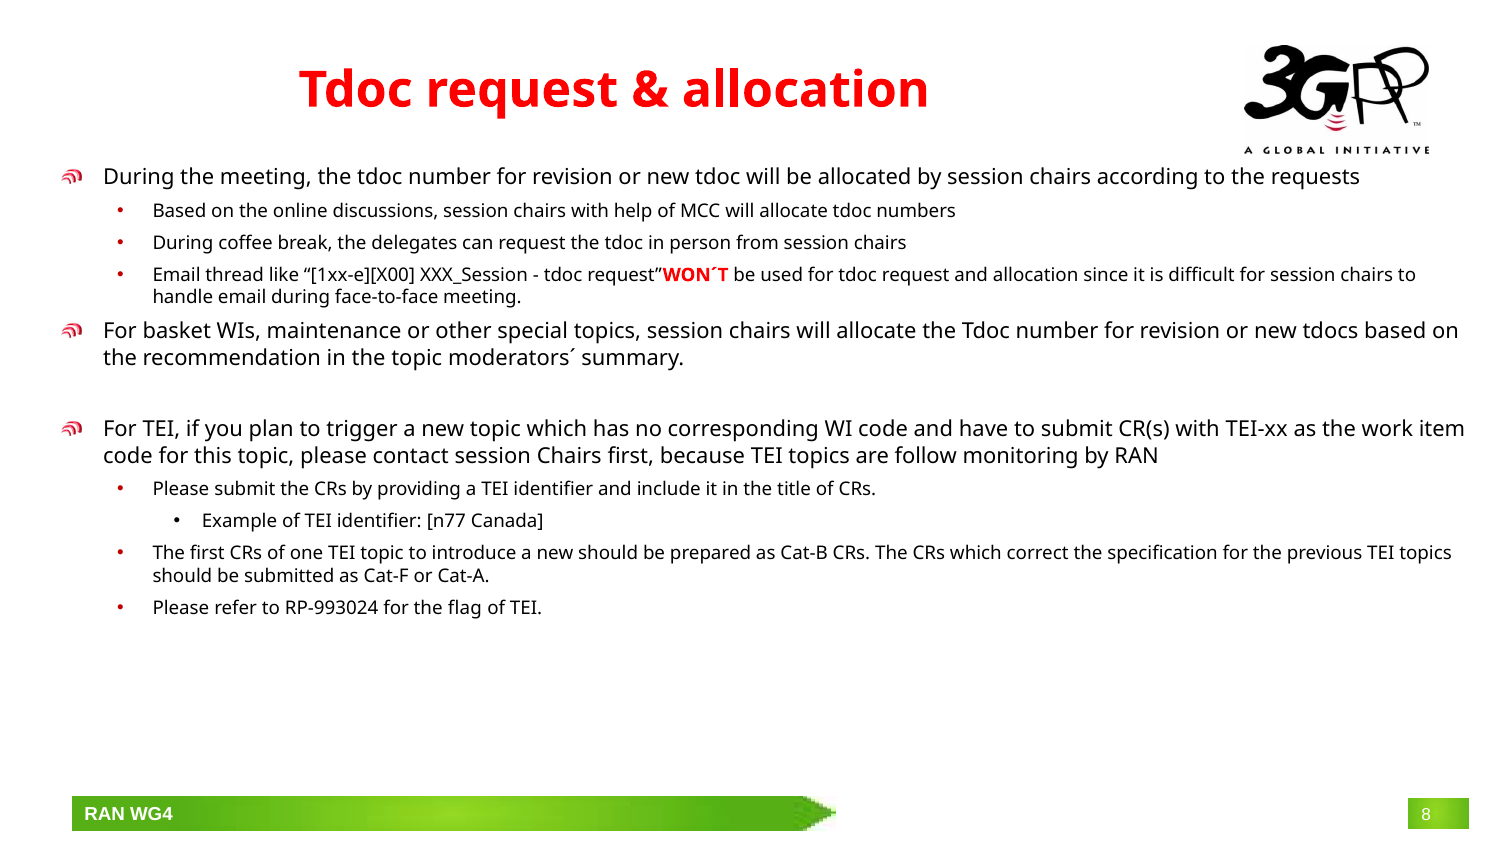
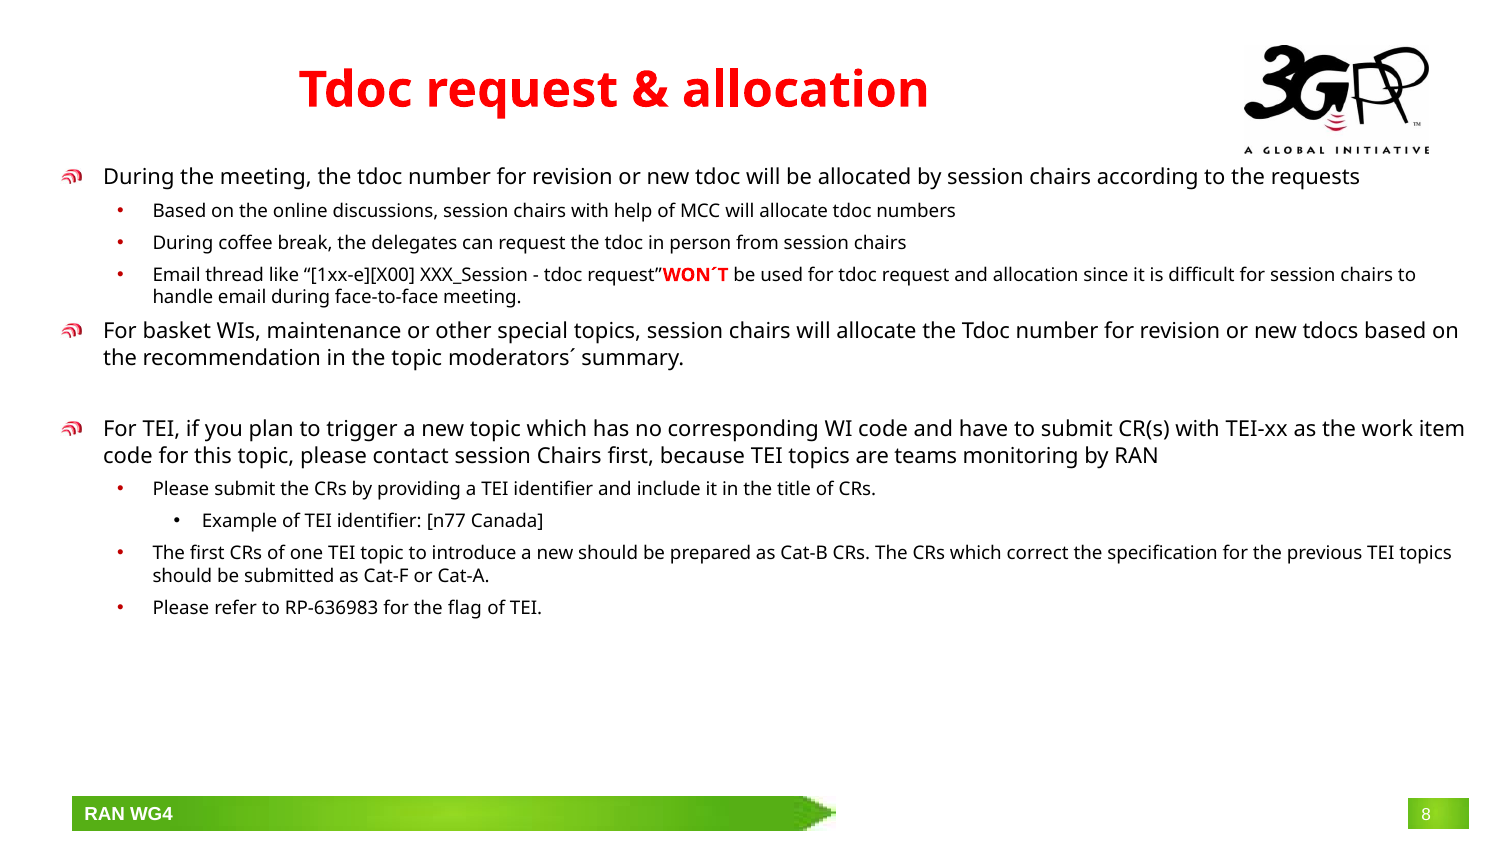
follow: follow -> teams
RP-993024: RP-993024 -> RP-636983
